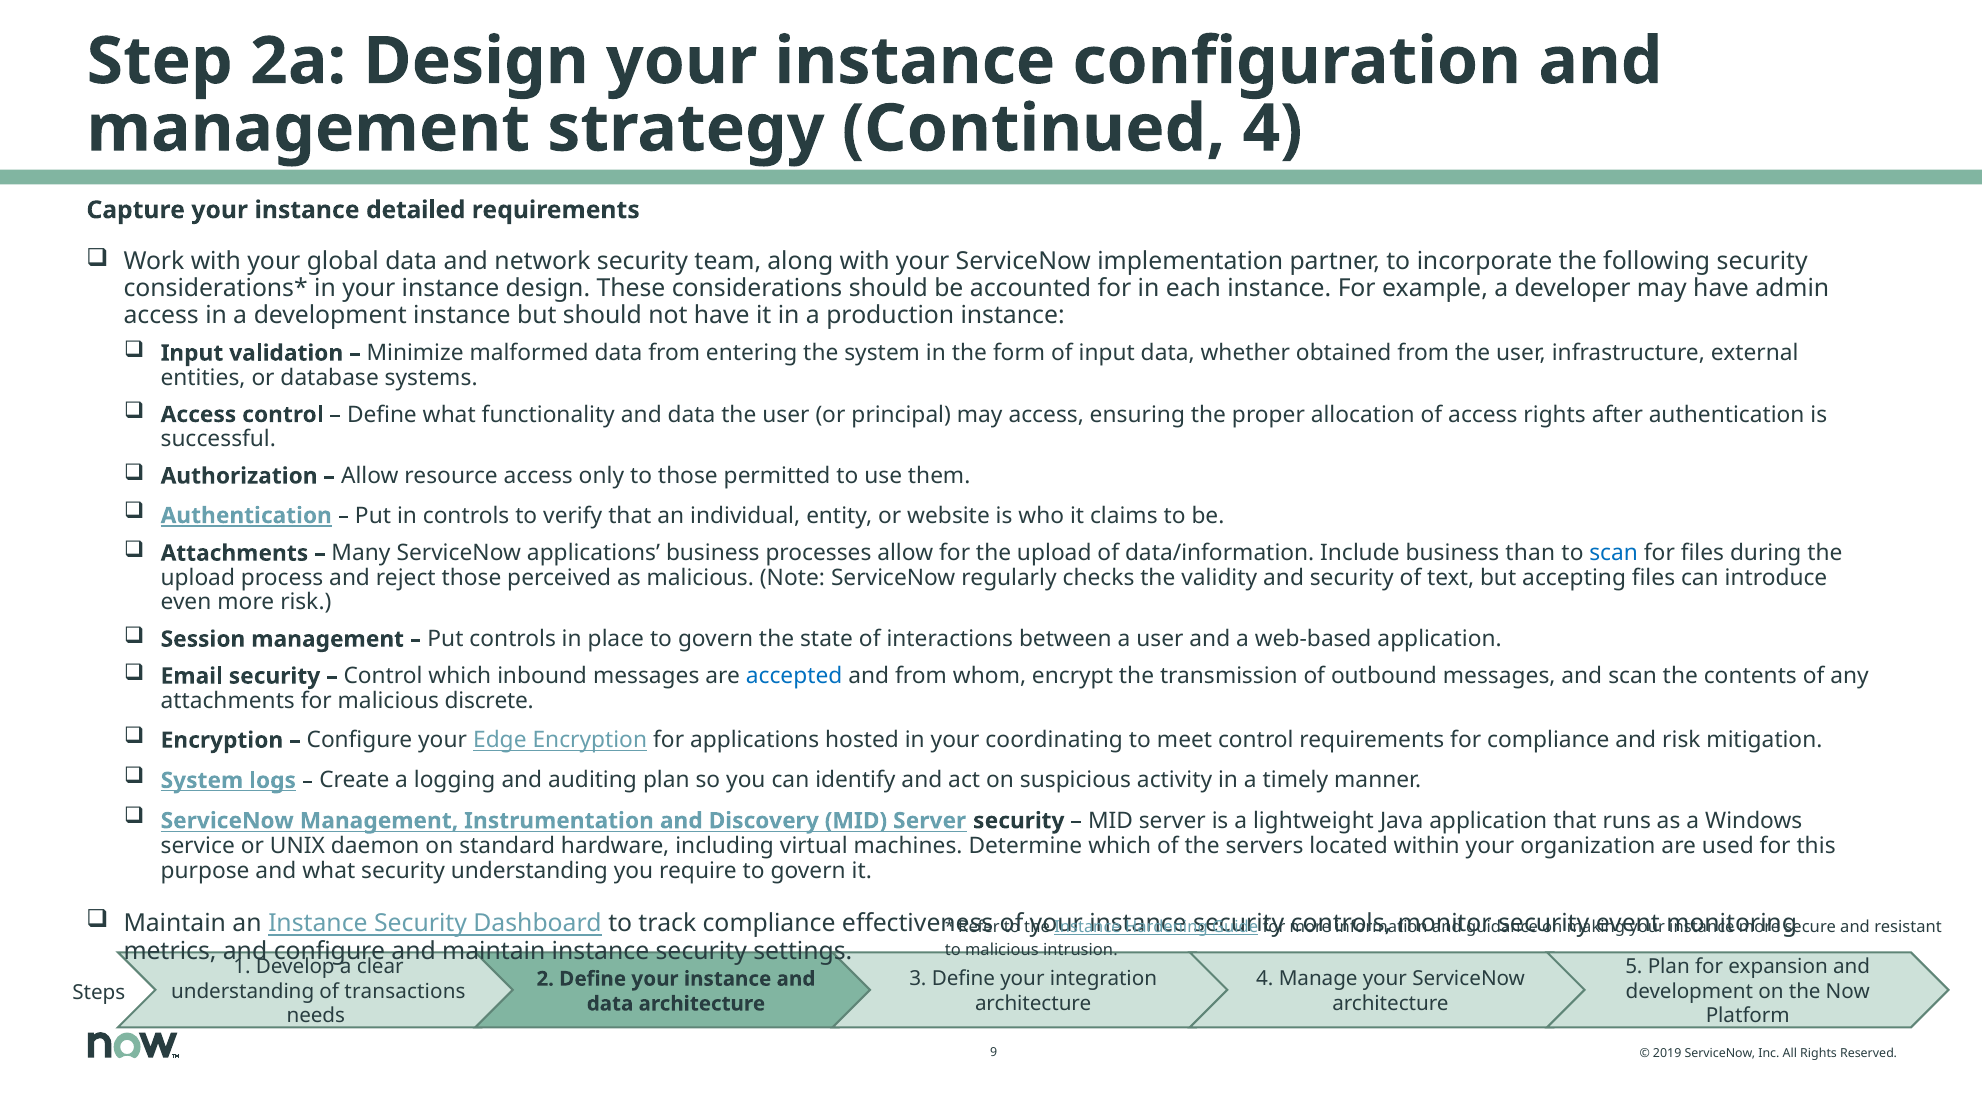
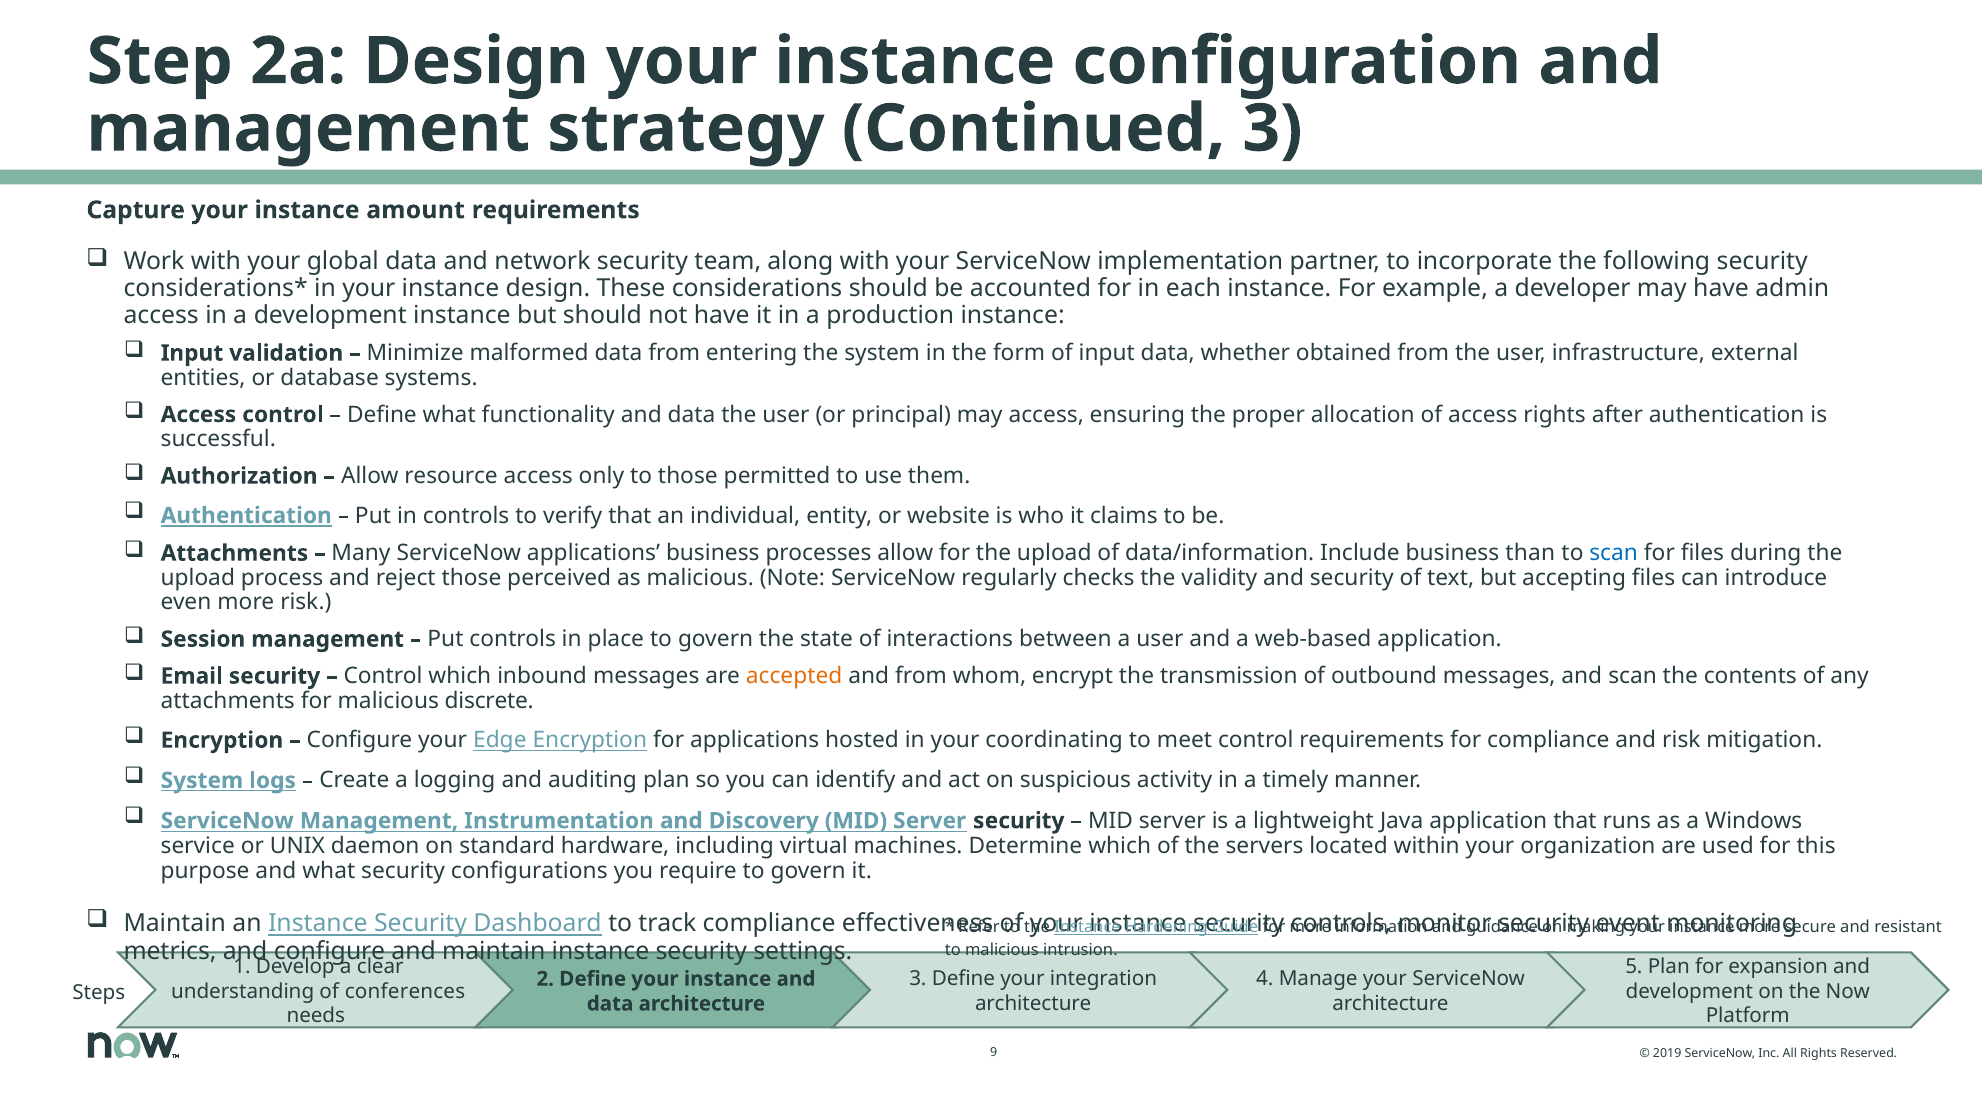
Continued 4: 4 -> 3
detailed: detailed -> amount
accepted colour: blue -> orange
security understanding: understanding -> configurations
transactions: transactions -> conferences
